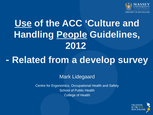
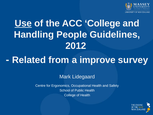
ACC Culture: Culture -> College
People underline: present -> none
develop: develop -> improve
